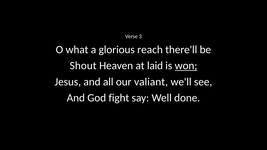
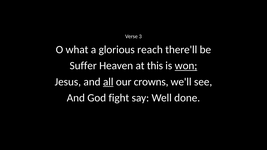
Shout: Shout -> Suffer
laid: laid -> this
all underline: none -> present
valiant: valiant -> crowns
